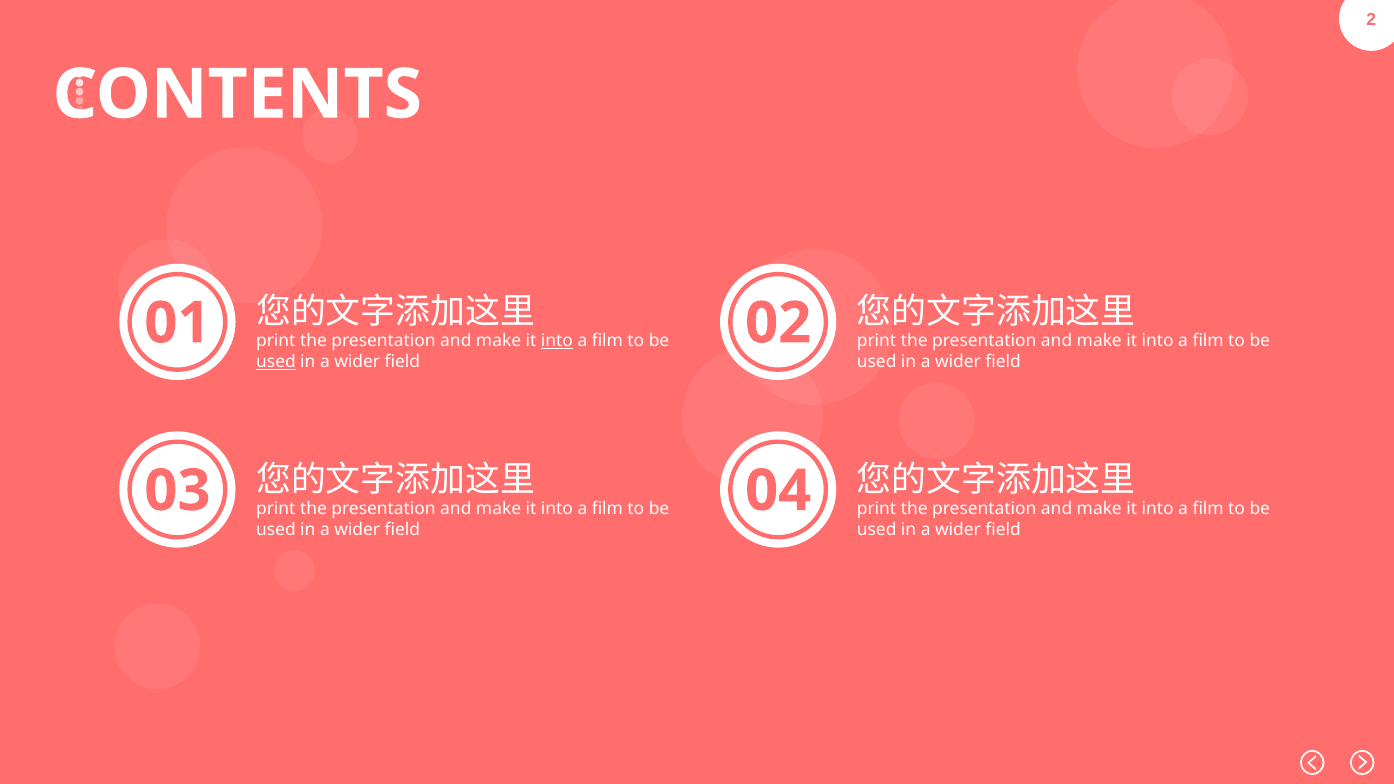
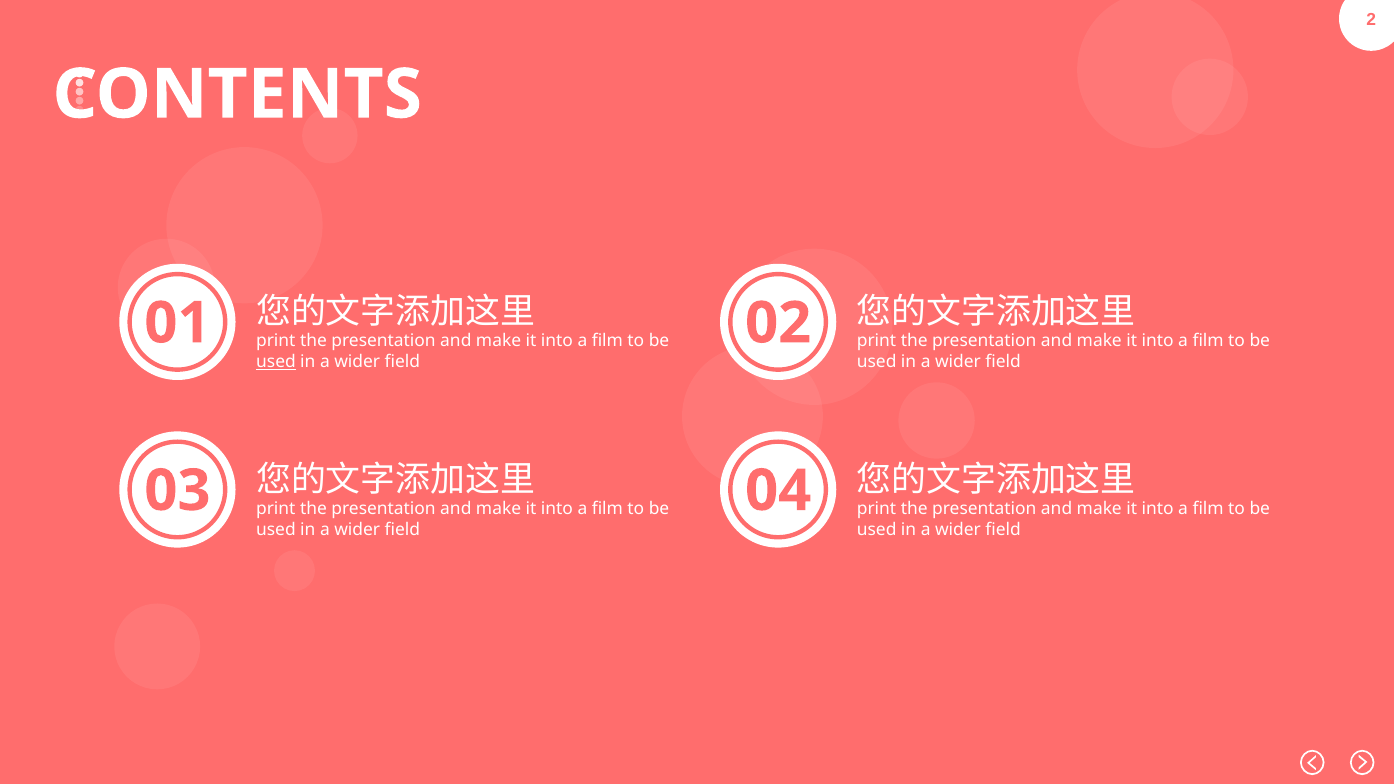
into at (557, 341) underline: present -> none
